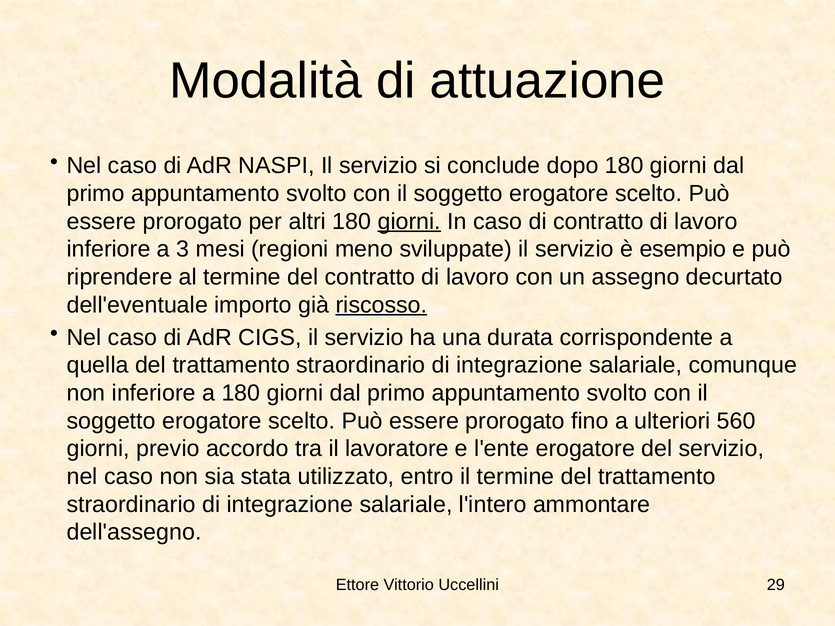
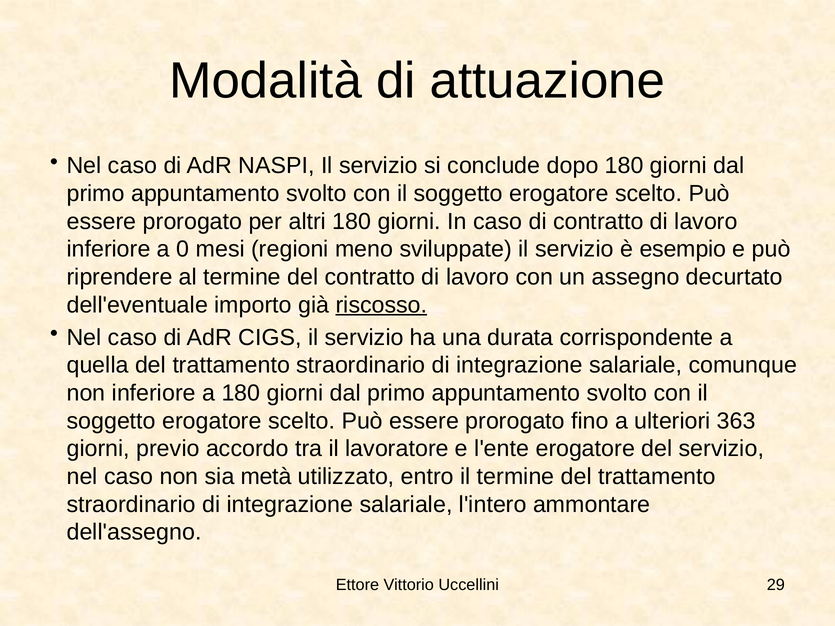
giorni at (409, 222) underline: present -> none
3: 3 -> 0
560: 560 -> 363
stata: stata -> metà
